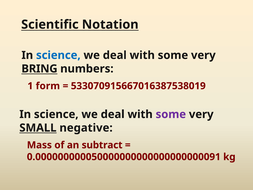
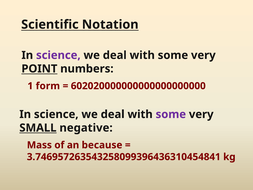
science at (58, 55) colour: blue -> purple
BRING: BRING -> POINT
533070915667016387538019: 533070915667016387538019 -> 602020000000000000000000
subtract: subtract -> because
0.000000000050000000000000000000091: 0.000000000050000000000000000000091 -> 3.746957263543258099396436310454841
